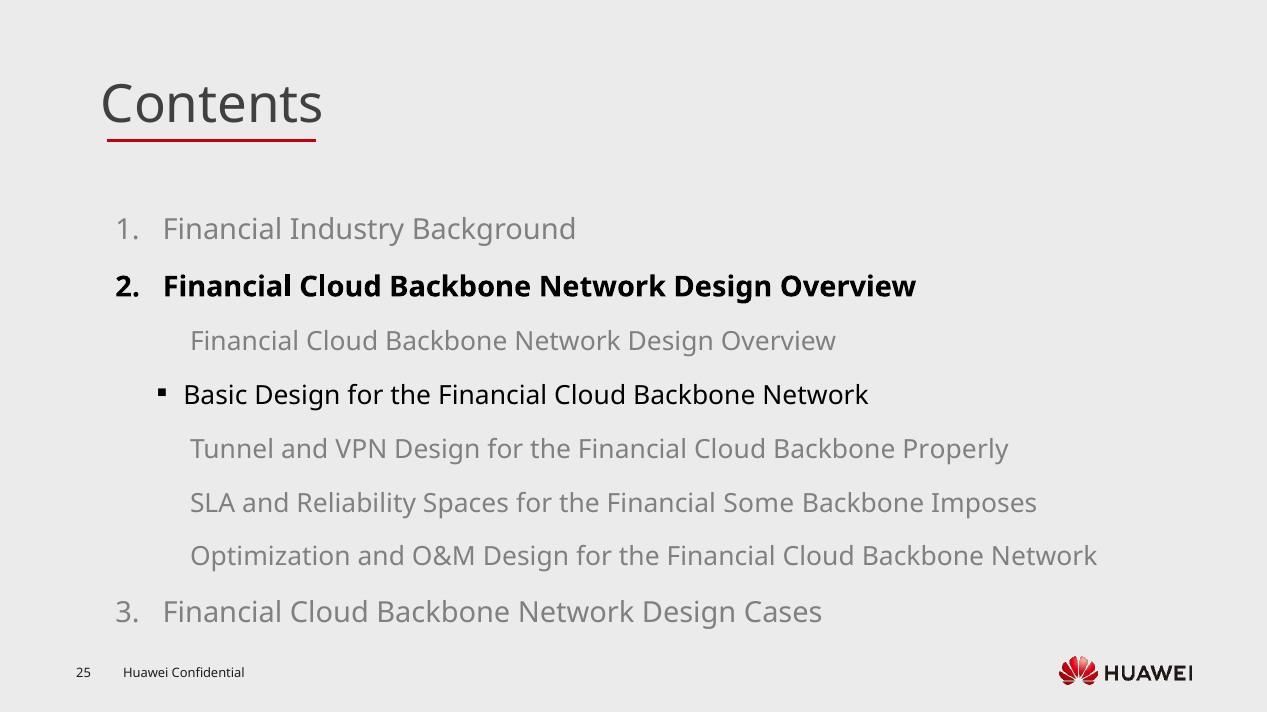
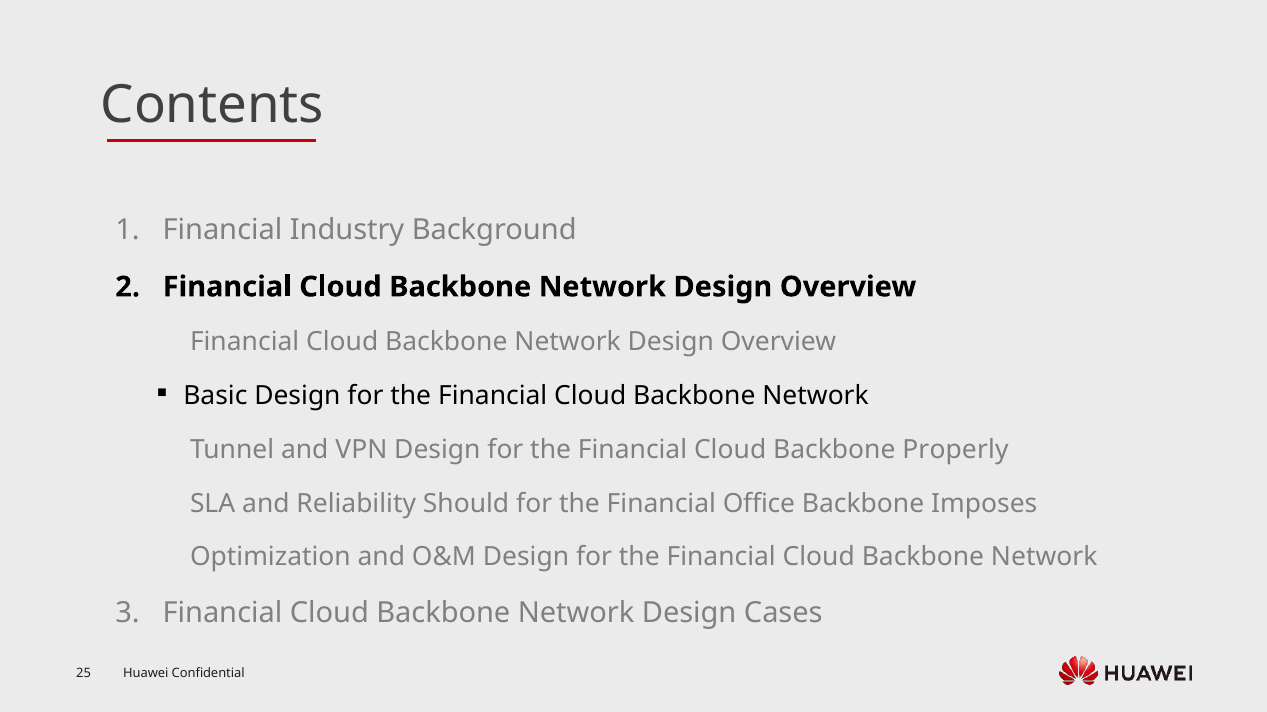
Spaces: Spaces -> Should
Some: Some -> Office
